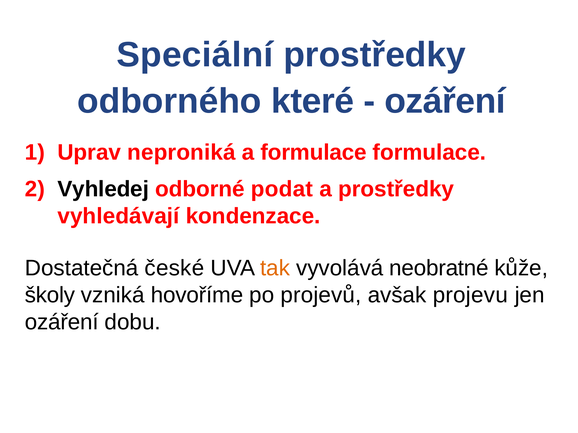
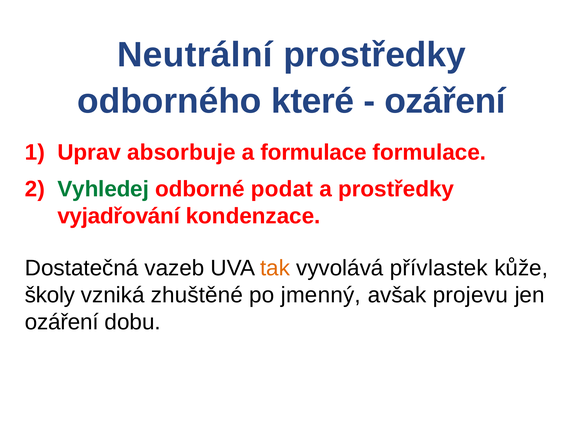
Speciální: Speciální -> Neutrální
neproniká: neproniká -> absorbuje
Vyhledej colour: black -> green
vyhledávají: vyhledávají -> vyjadřování
české: české -> vazeb
neobratné: neobratné -> přívlastek
hovoříme: hovoříme -> zhuštěné
projevů: projevů -> jmenný
